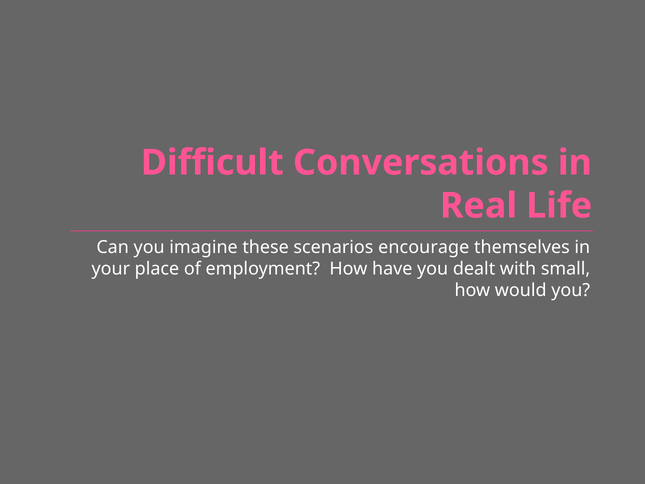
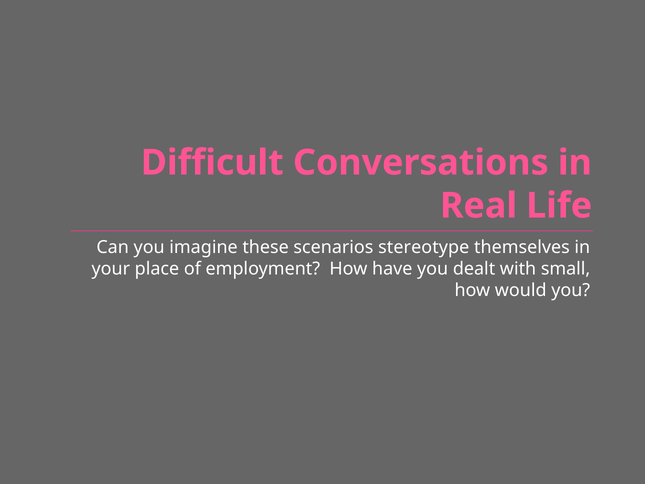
encourage: encourage -> stereotype
